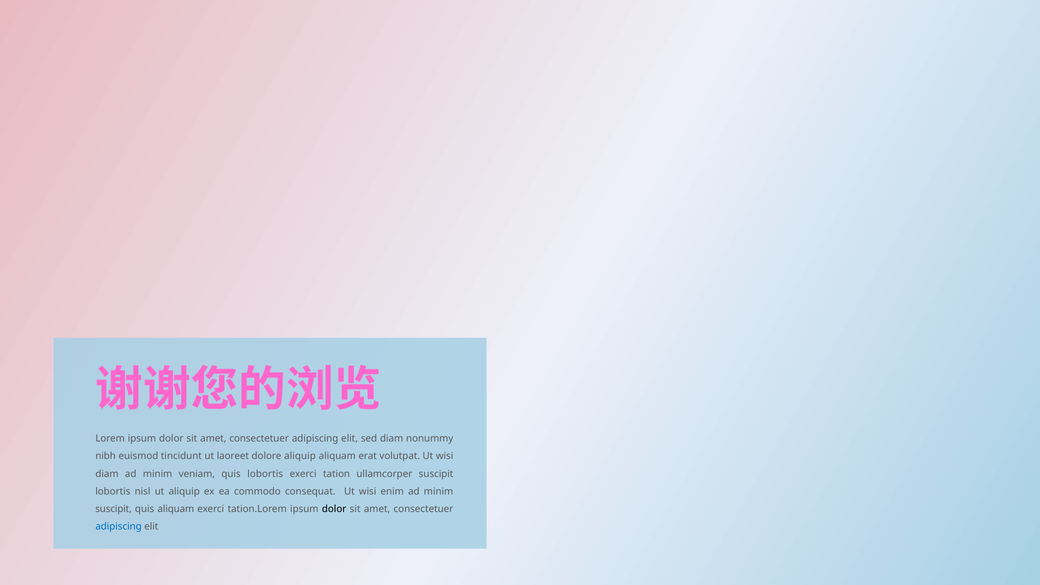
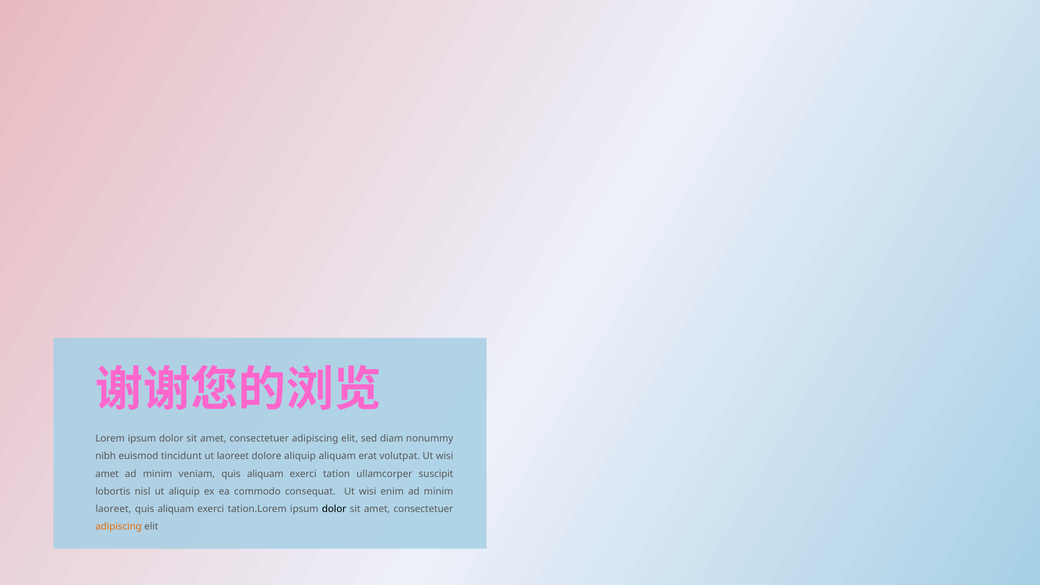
diam at (107, 474): diam -> amet
veniam quis lobortis: lobortis -> aliquam
suscipit at (114, 509): suscipit -> laoreet
adipiscing at (119, 527) colour: blue -> orange
